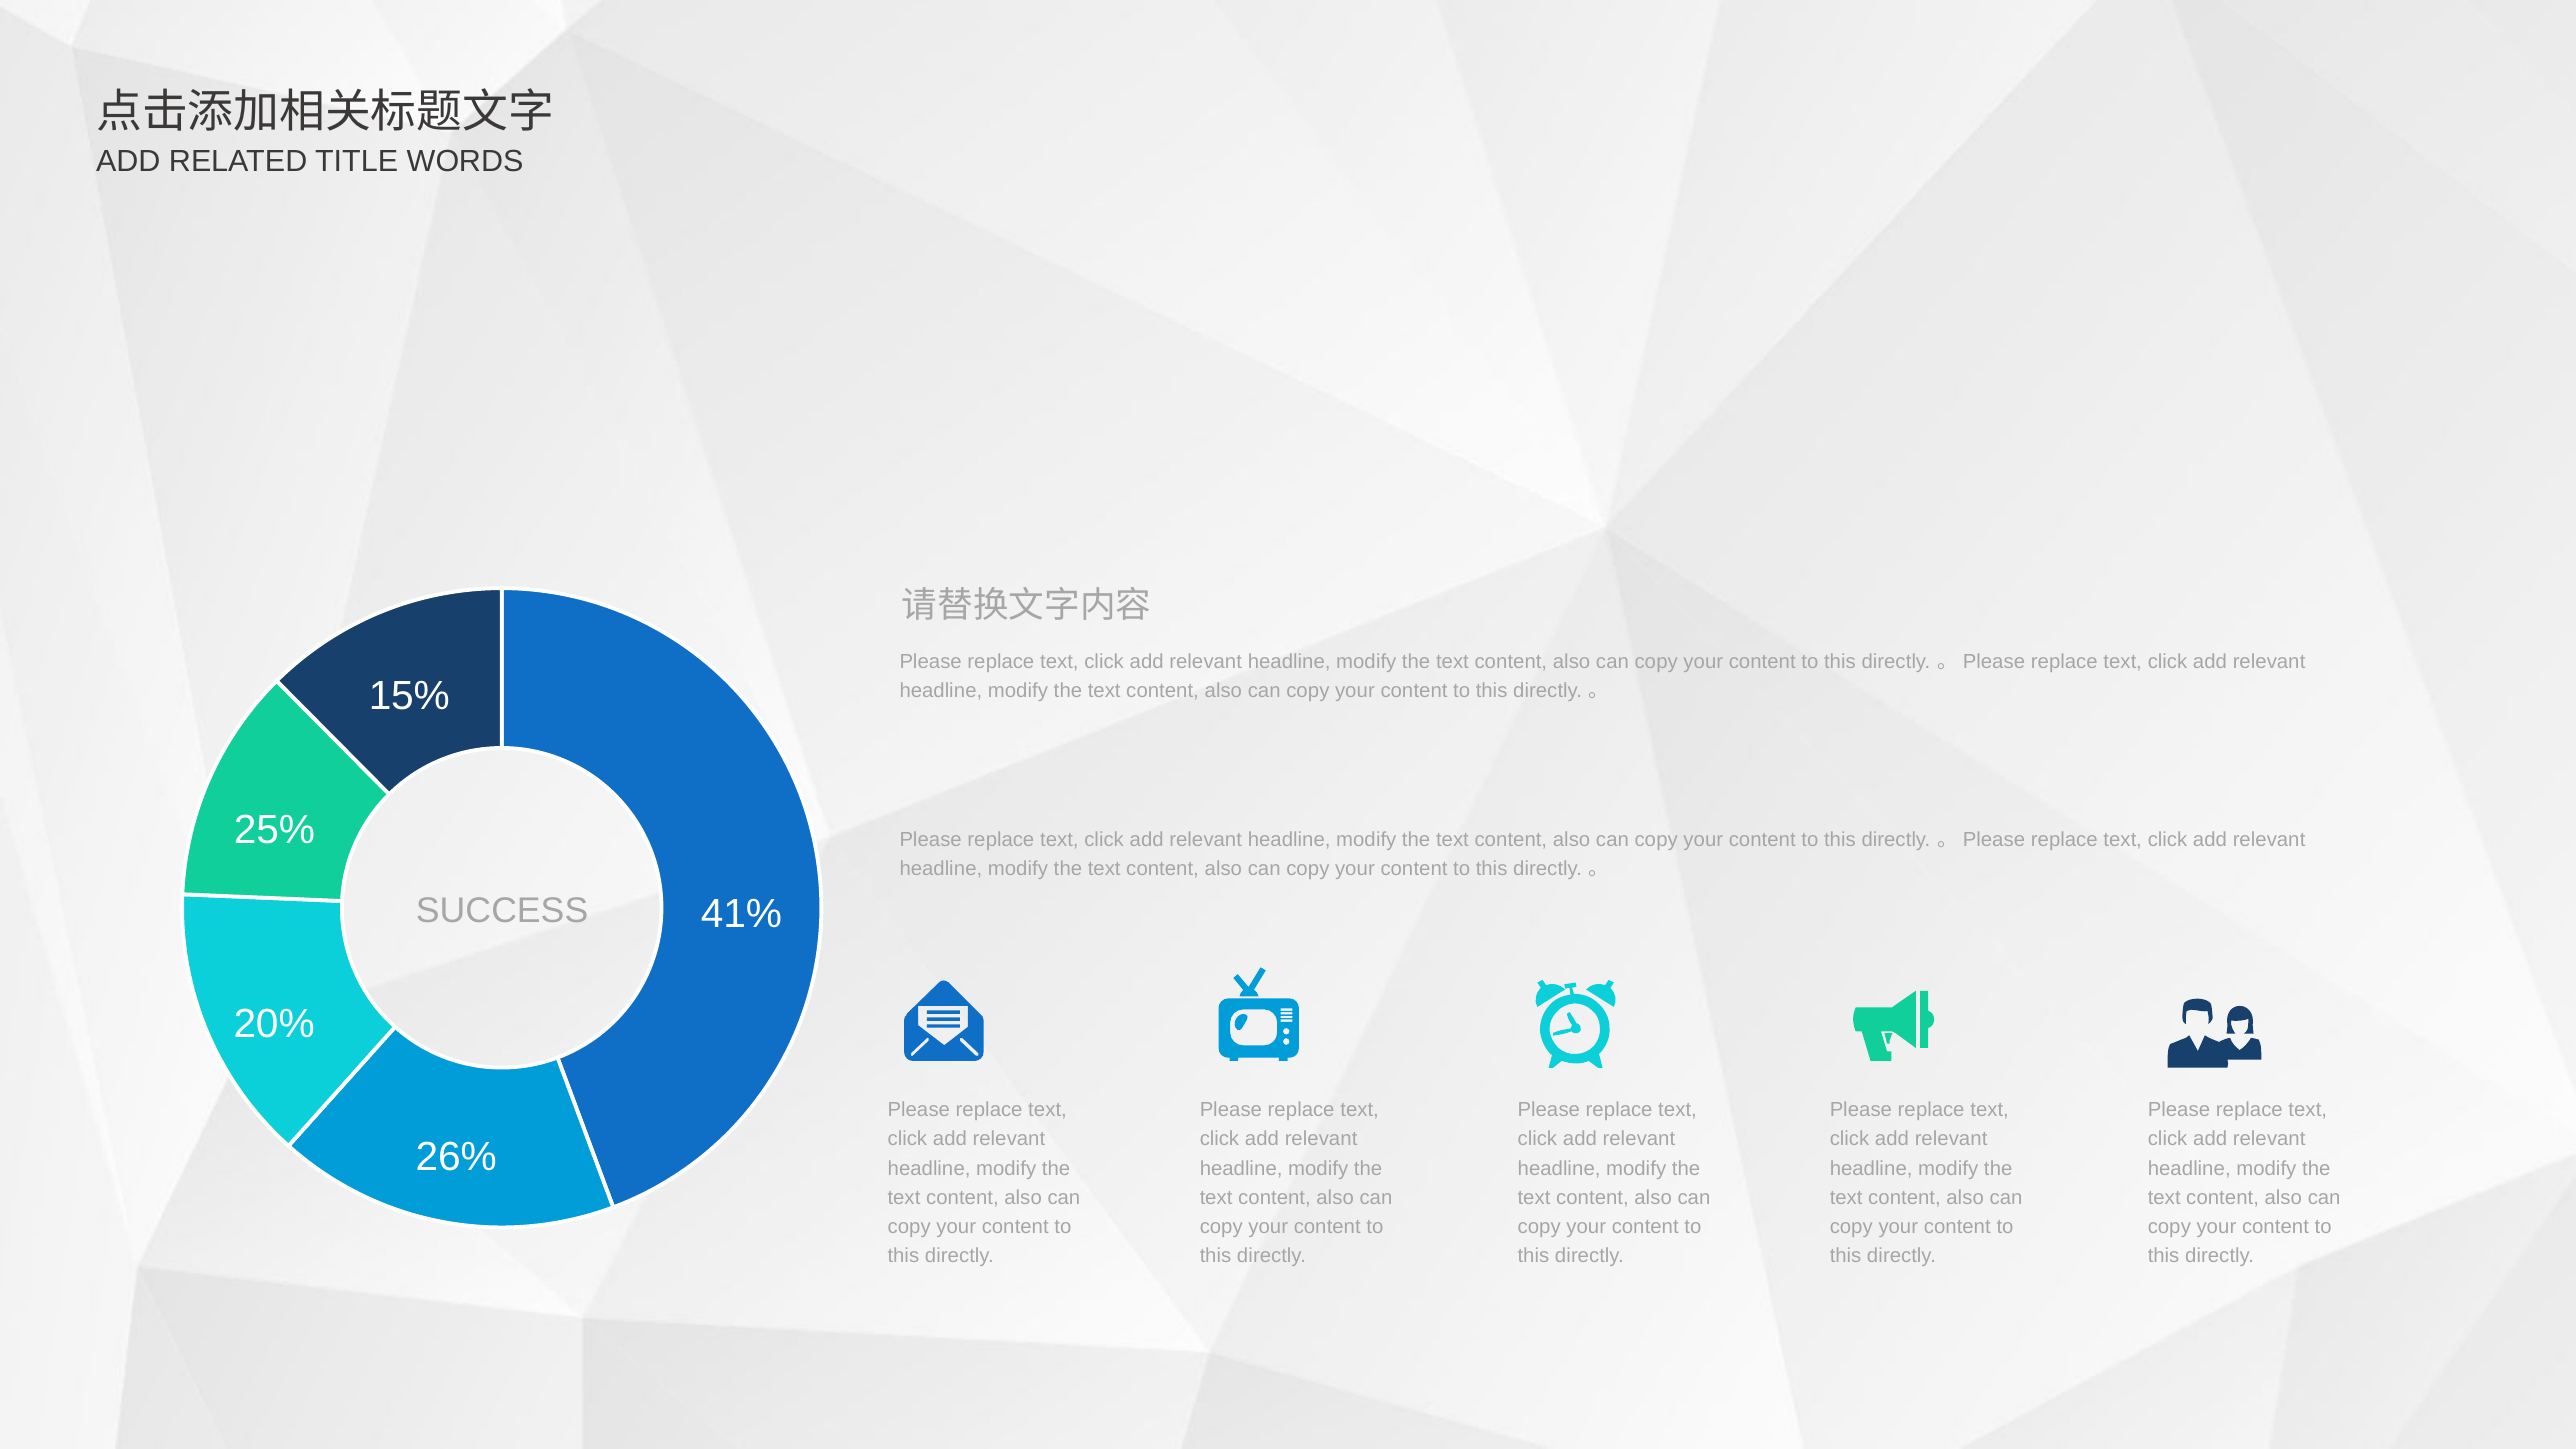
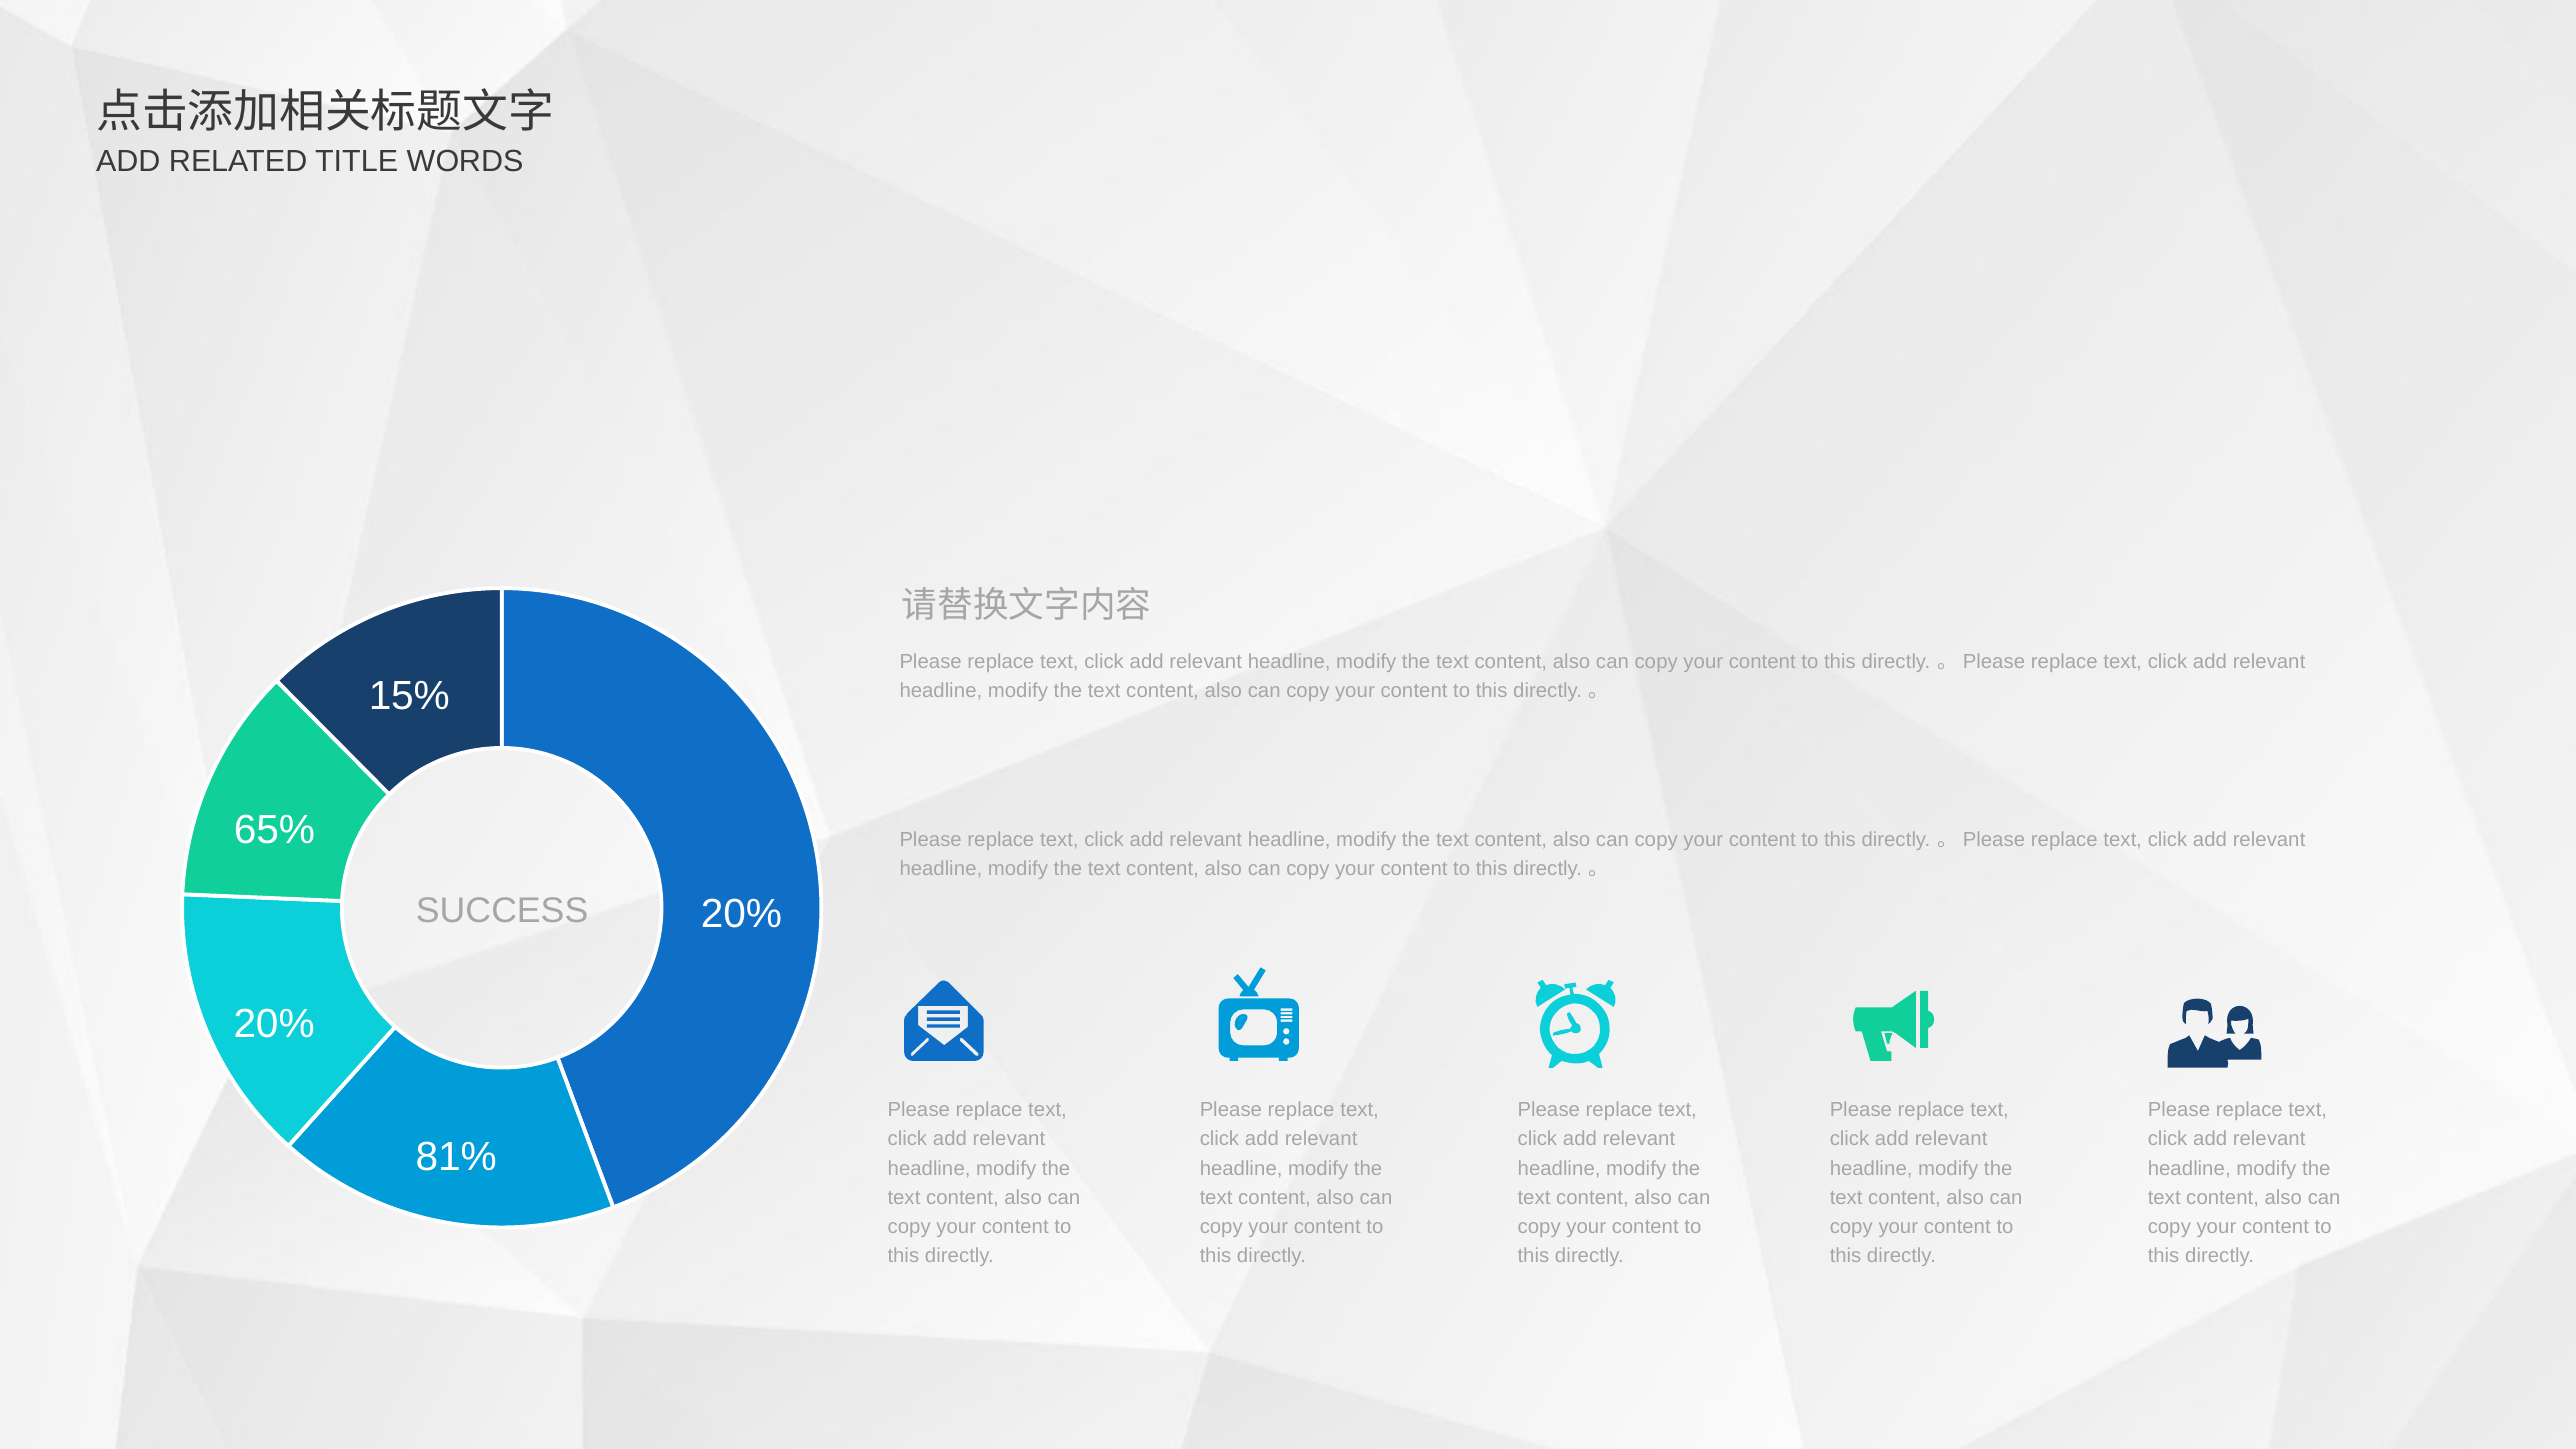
25%: 25% -> 65%
SUCCESS 41%: 41% -> 20%
26%: 26% -> 81%
